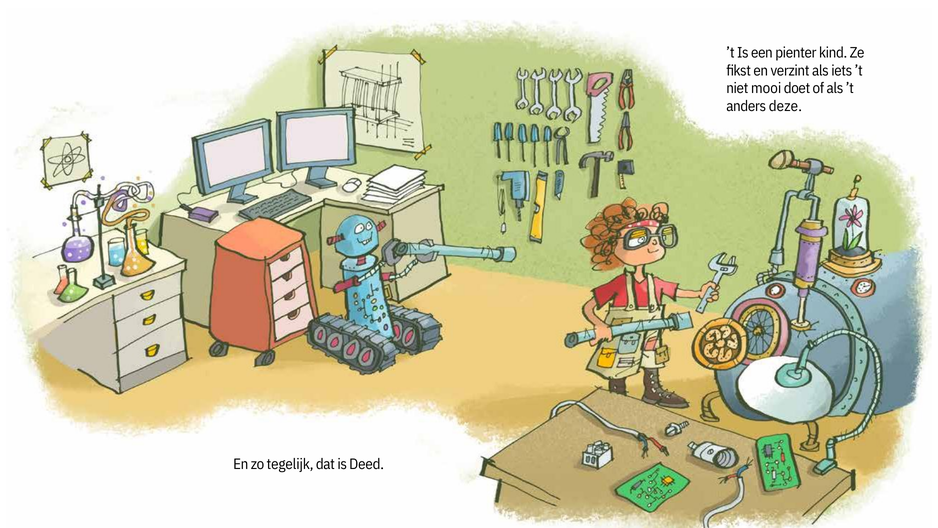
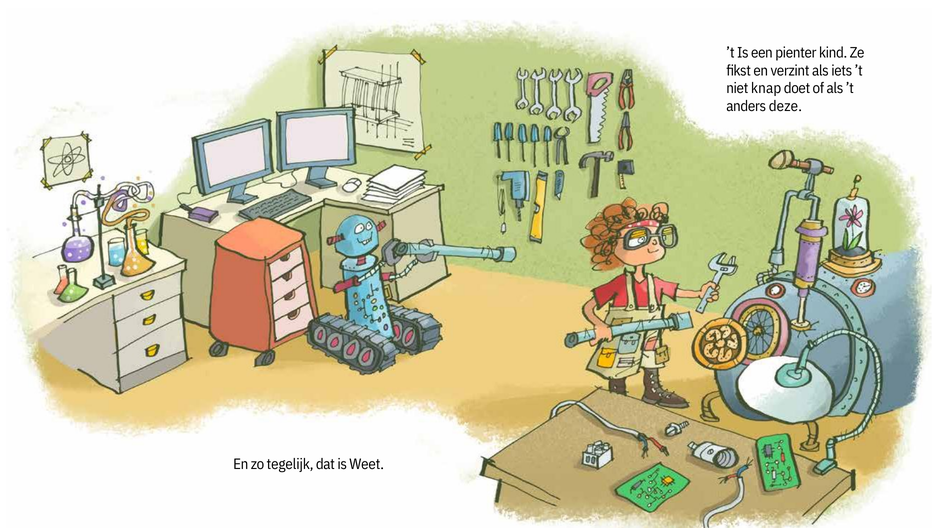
mooi: mooi -> knap
Deed: Deed -> Weet
